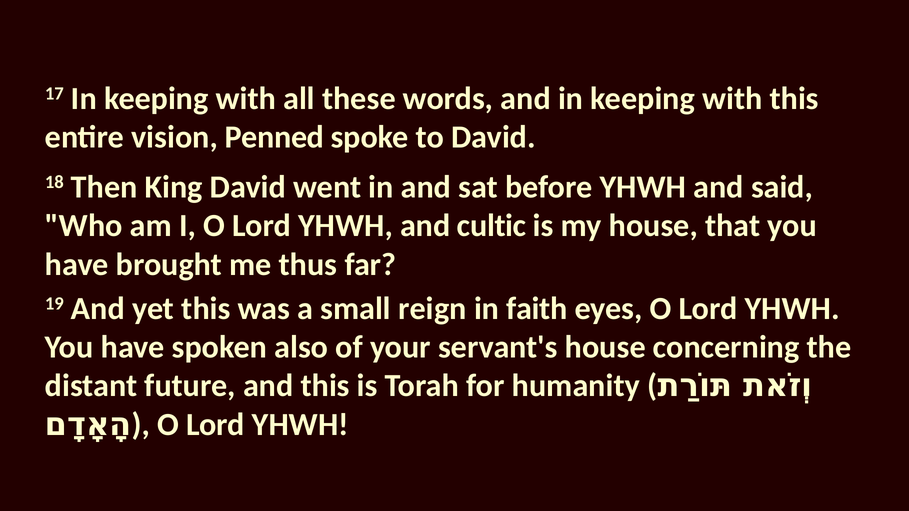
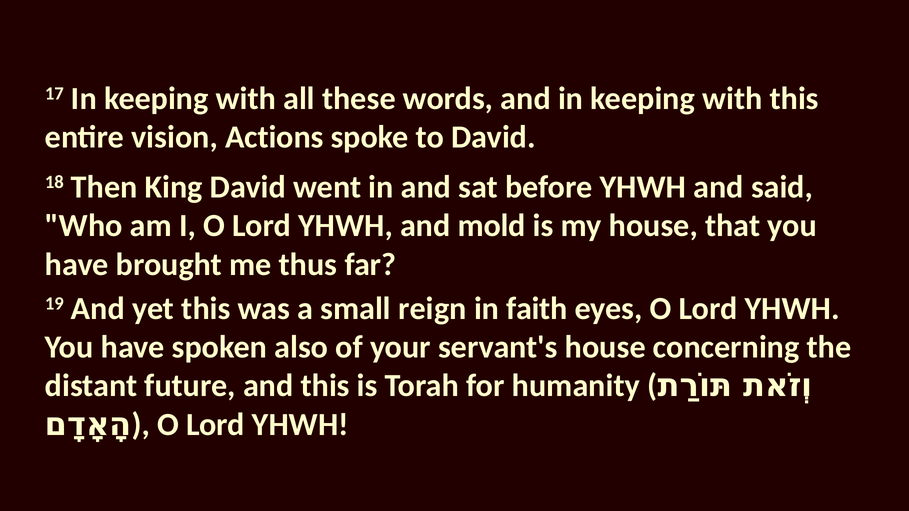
Penned: Penned -> Actions
cultic: cultic -> mold
